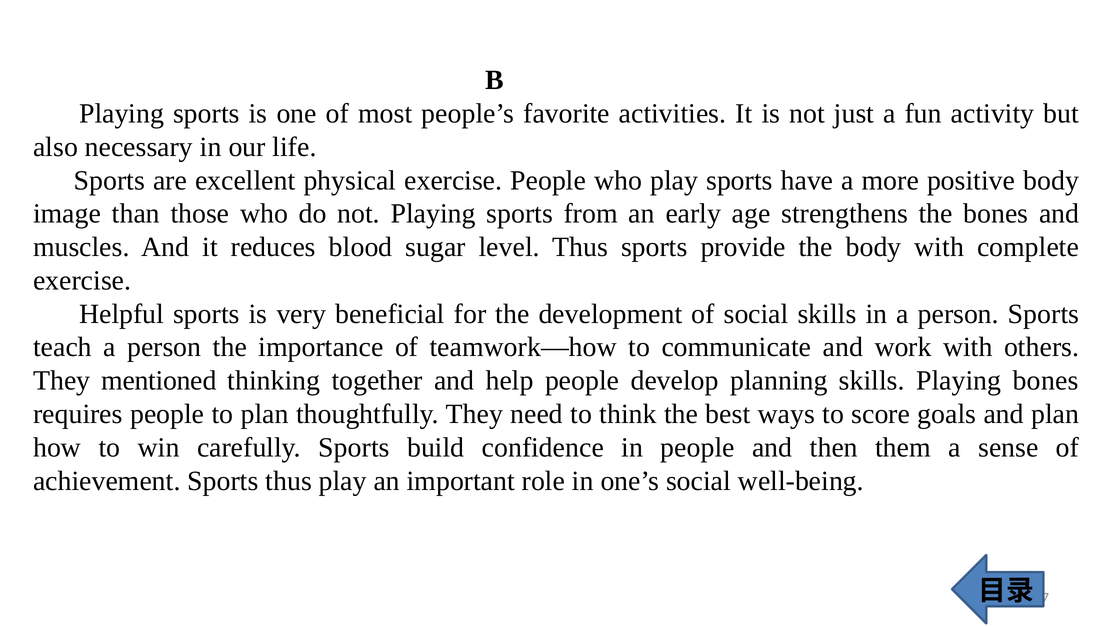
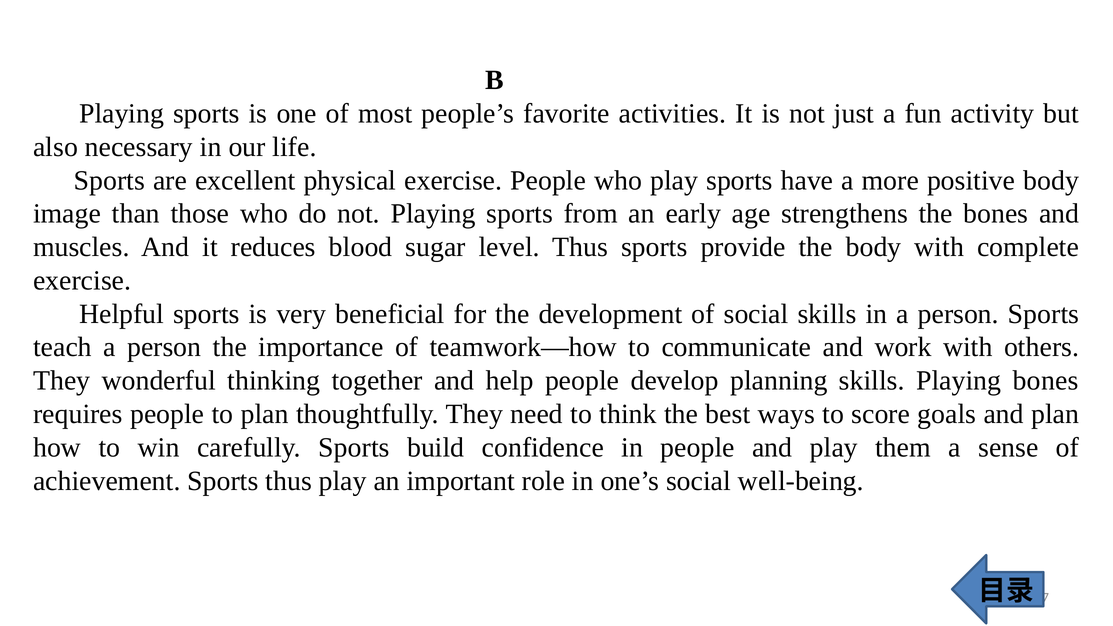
mentioned: mentioned -> wonderful
and then: then -> play
